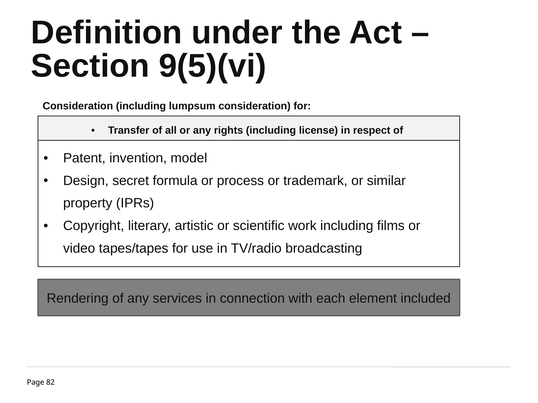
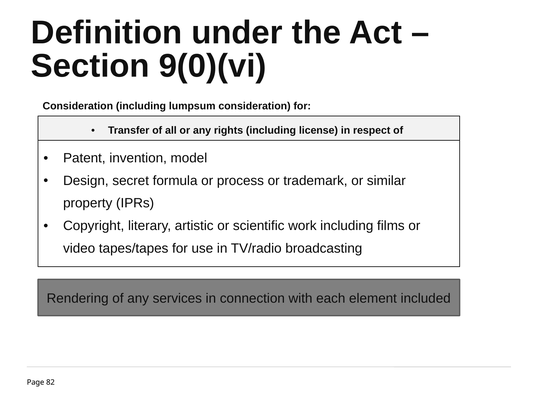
9(5)(vi: 9(5)(vi -> 9(0)(vi
